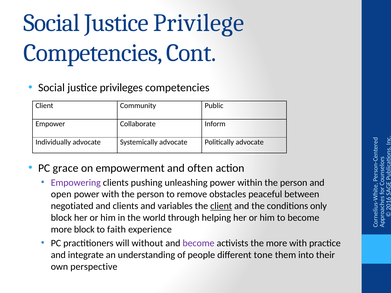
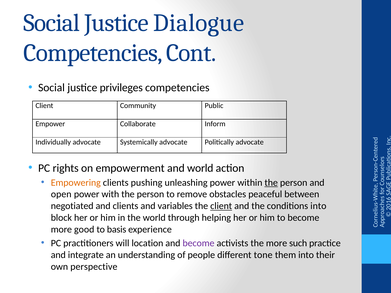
Privilege: Privilege -> Dialogue
grace: grace -> rights
and often: often -> world
Empowering colour: purple -> orange
the at (271, 183) underline: none -> present
conditions only: only -> into
more block: block -> good
faith: faith -> basis
without: without -> location
more with: with -> such
